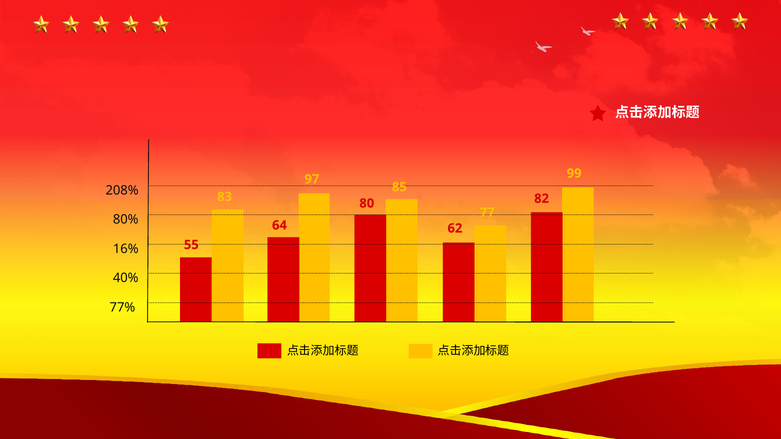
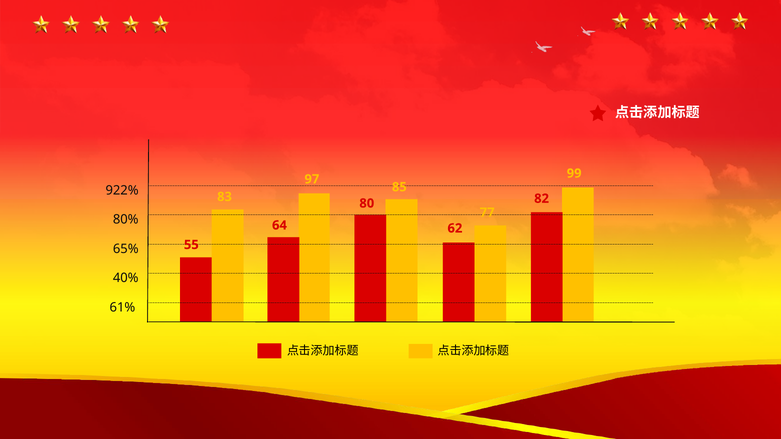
208%: 208% -> 922%
16%: 16% -> 65%
77%: 77% -> 61%
